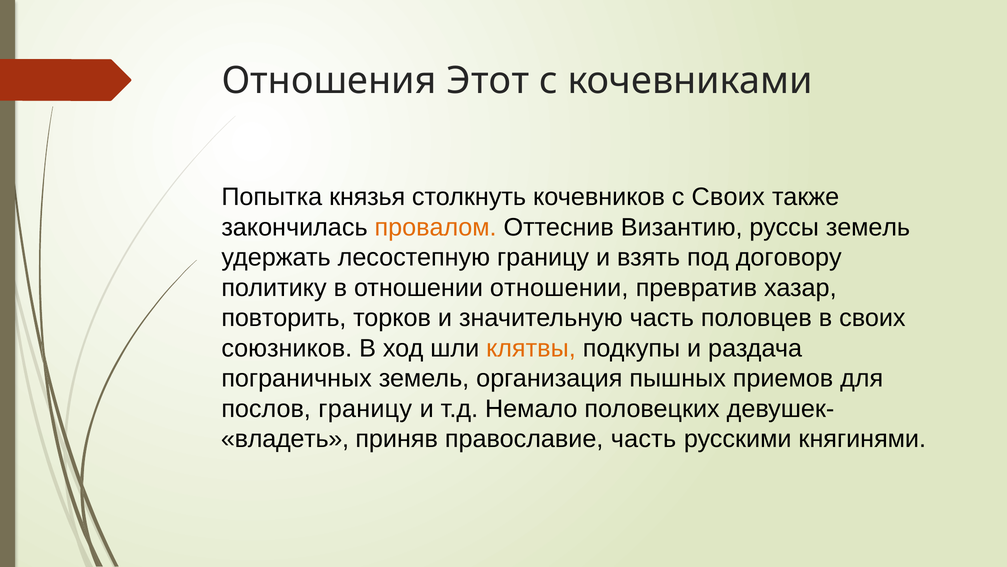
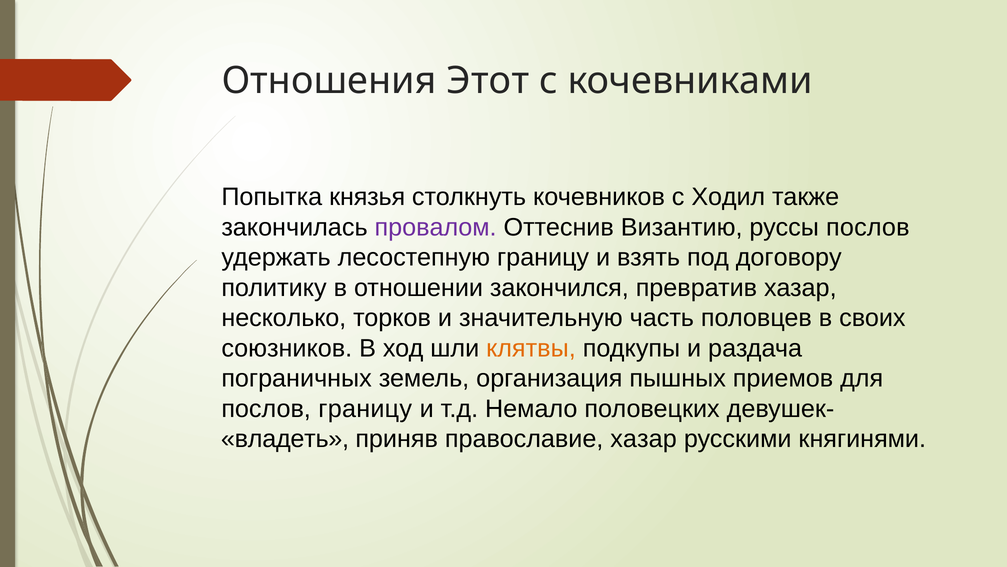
с Своих: Своих -> Ходил
провалом colour: orange -> purple
руссы земель: земель -> послов
отношении отношении: отношении -> закончился
повторить: повторить -> несколько
православие часть: часть -> хазар
